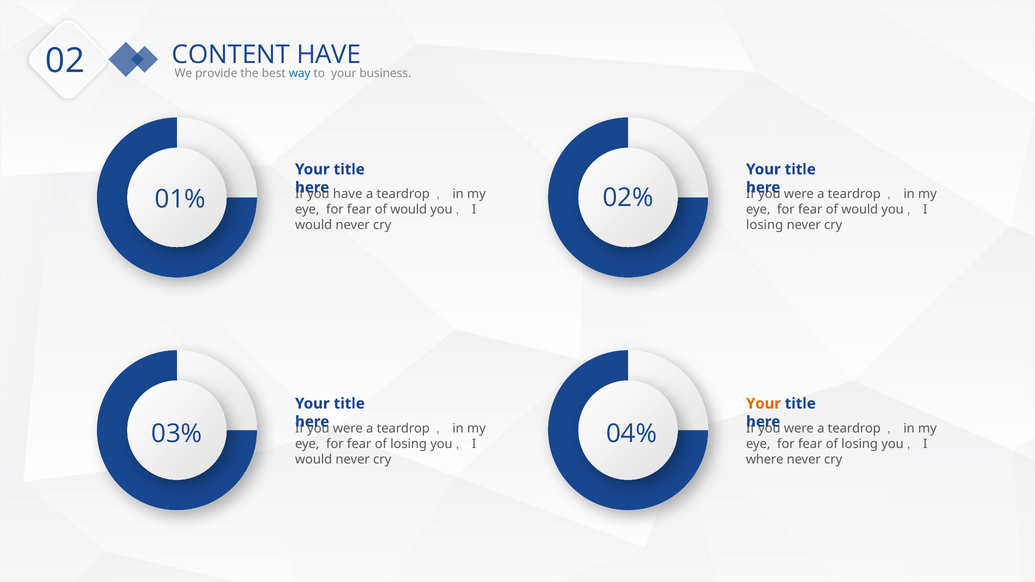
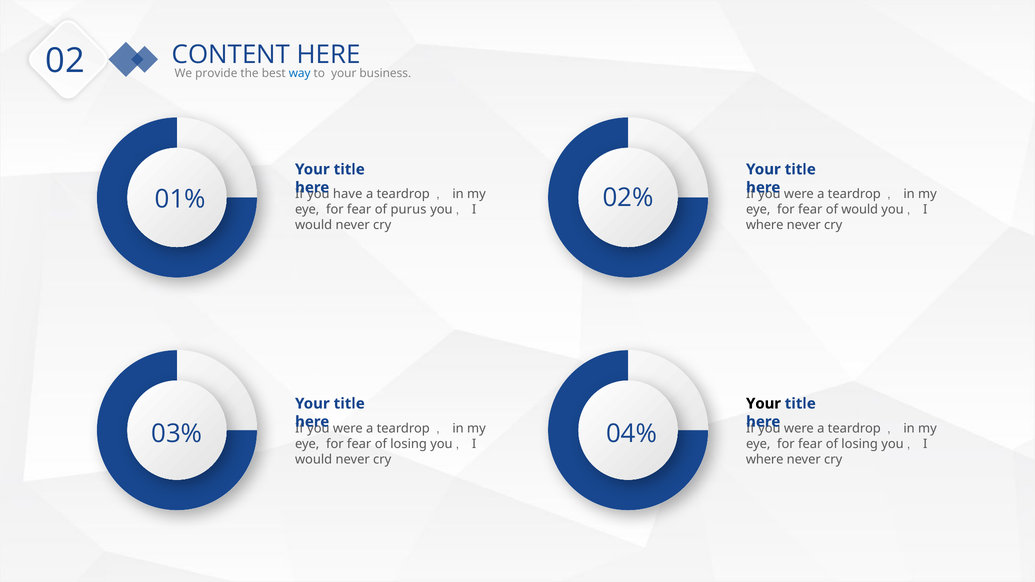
CONTENT HAVE: HAVE -> HERE
would at (409, 210): would -> purus
losing at (765, 225): losing -> where
Your at (763, 404) colour: orange -> black
